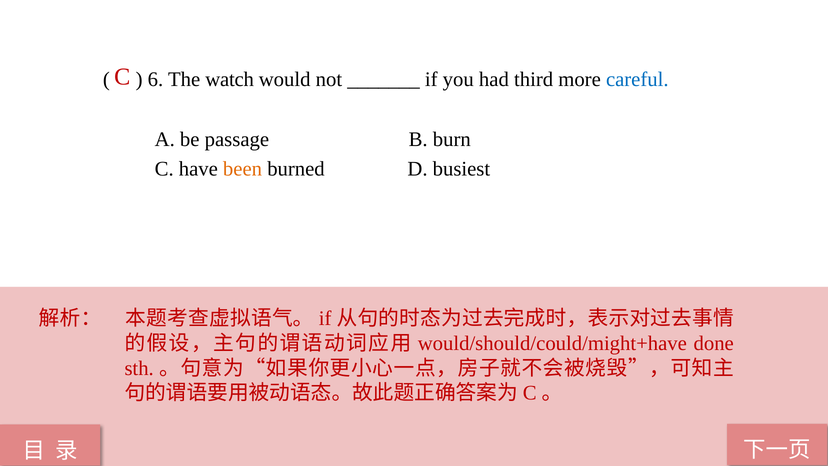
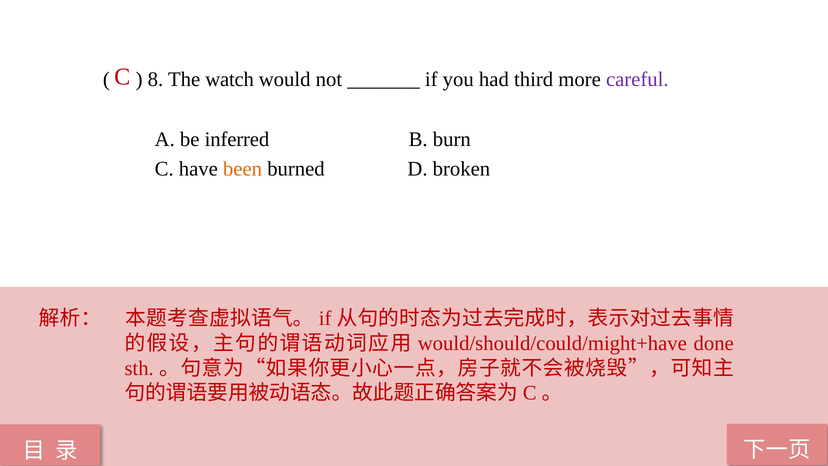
6: 6 -> 8
careful colour: blue -> purple
passage: passage -> inferred
busiest: busiest -> broken
